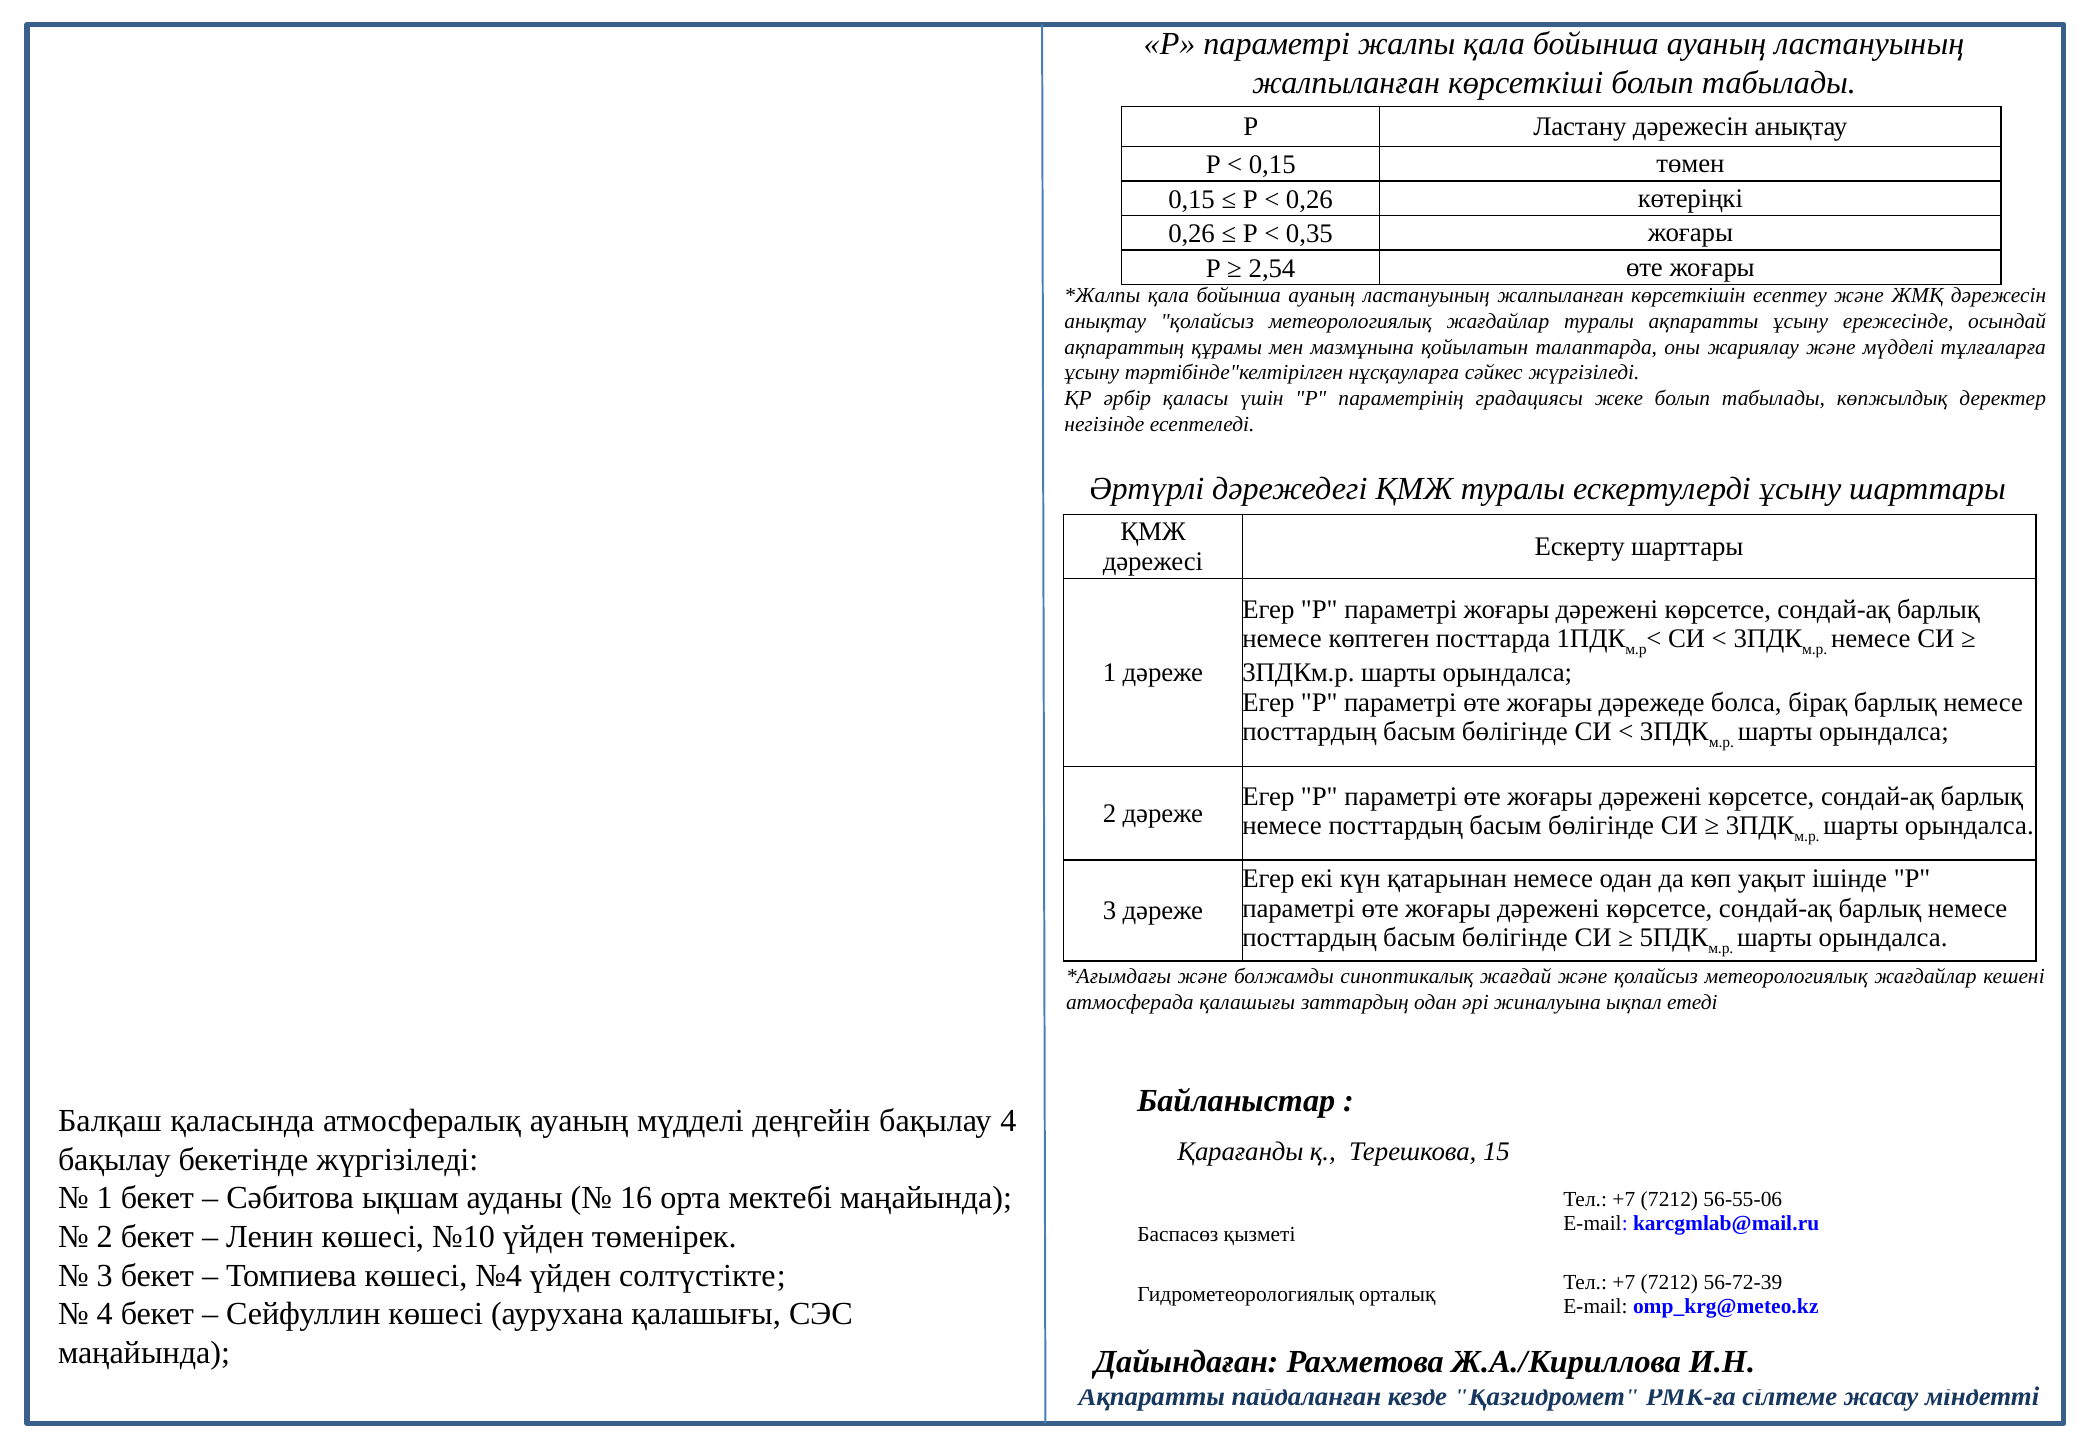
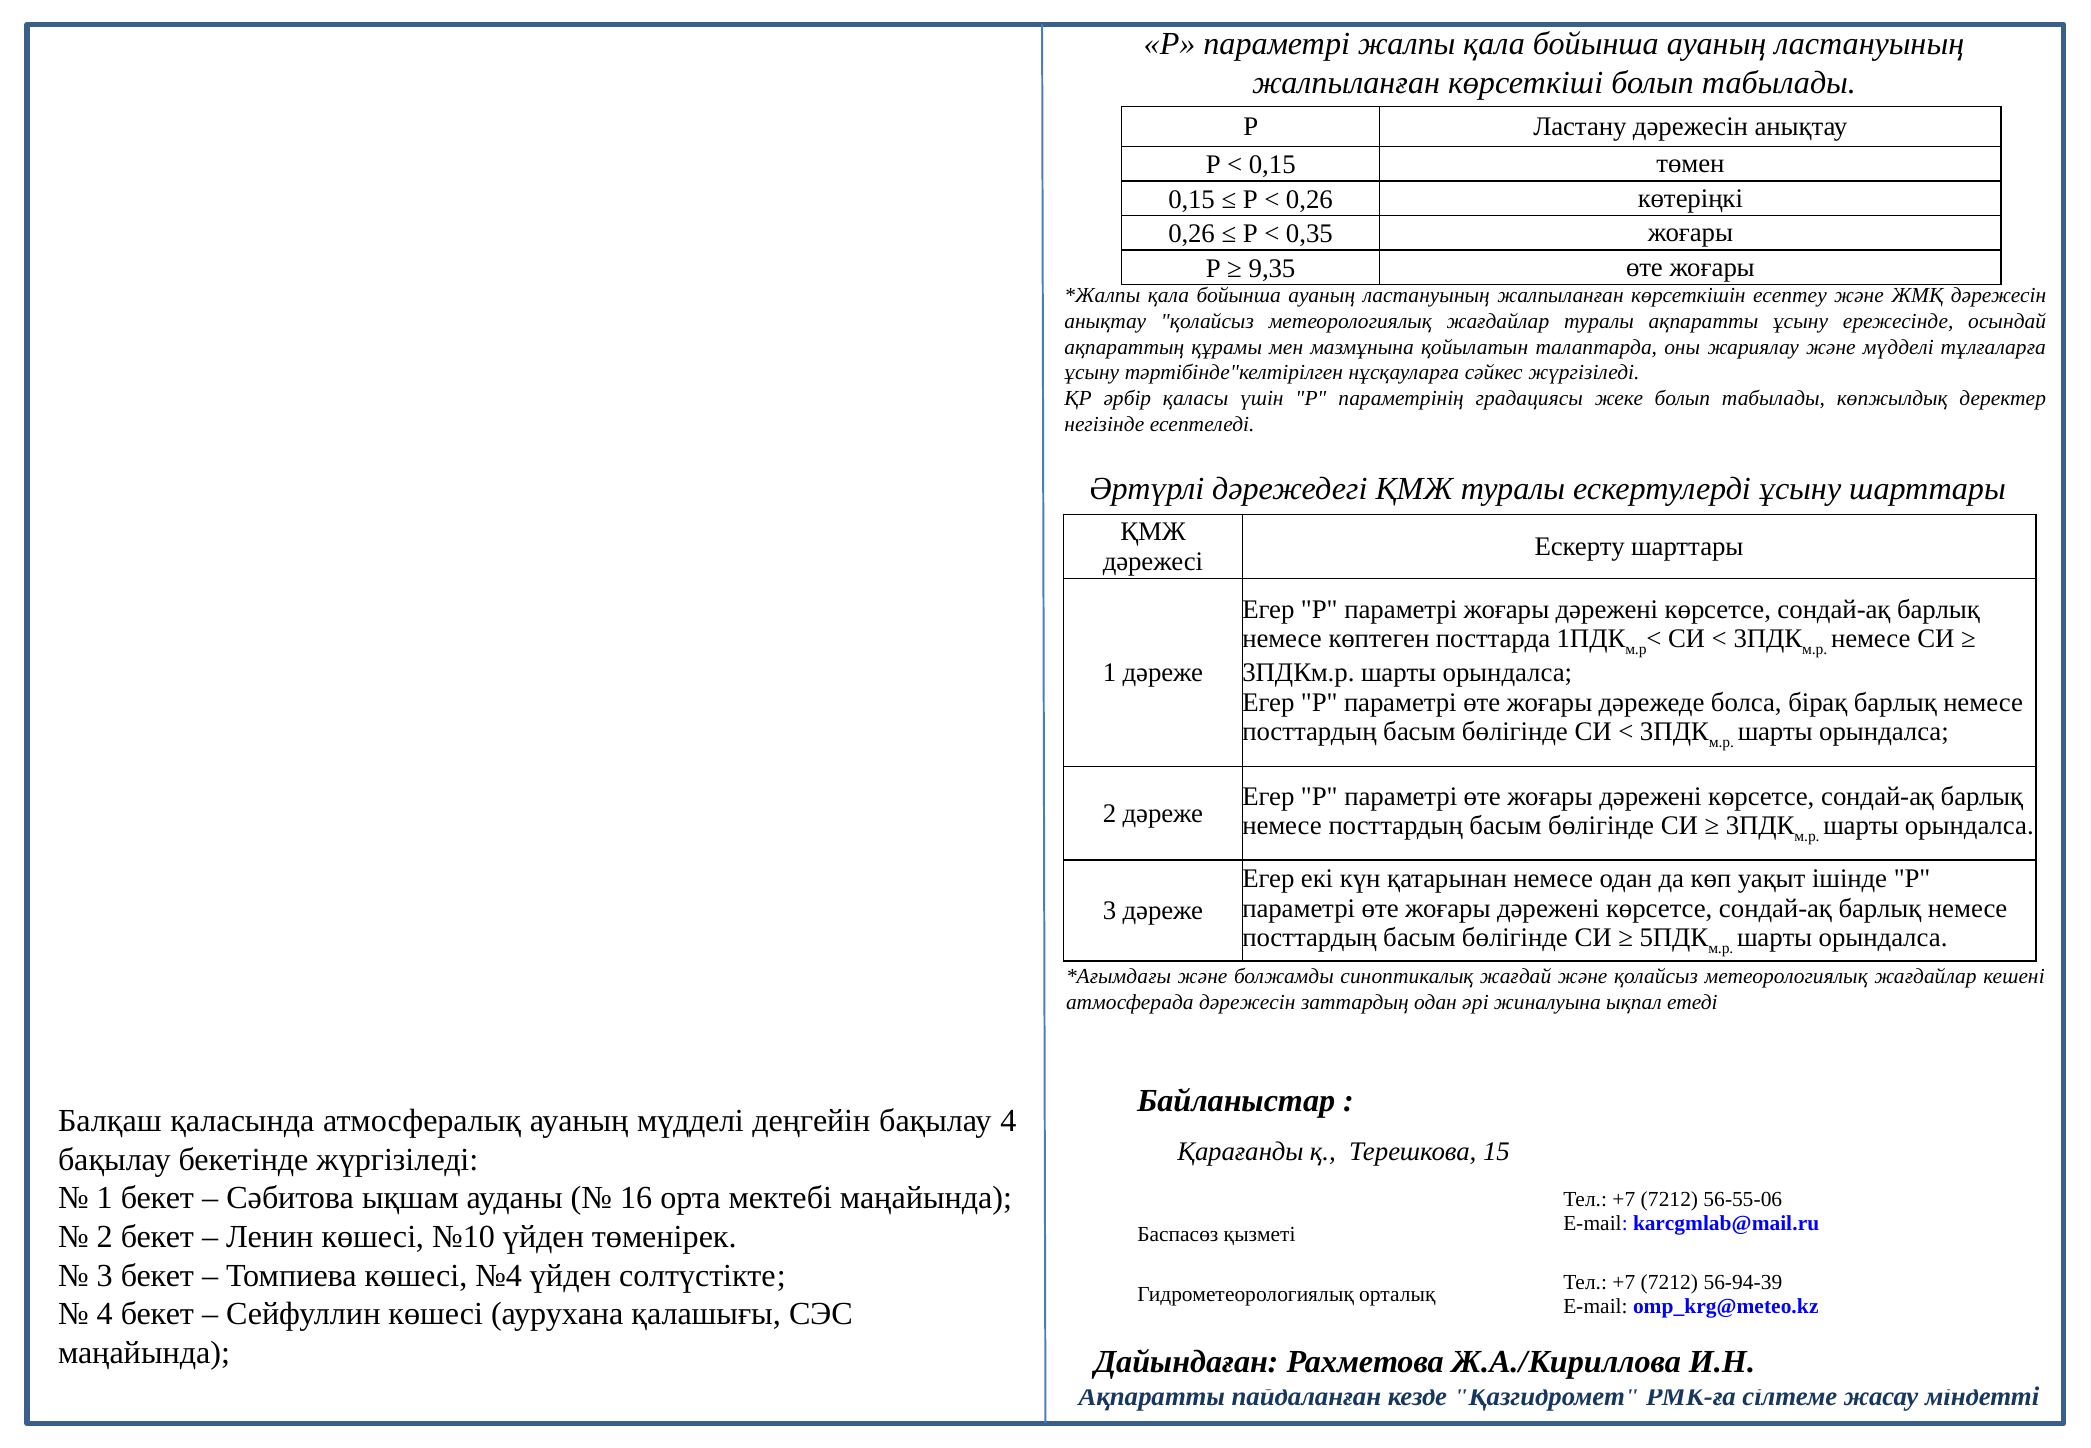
2,54: 2,54 -> 9,35
атмосферада қалашығы: қалашығы -> дәрежесін
56-72-39: 56-72-39 -> 56-94-39
